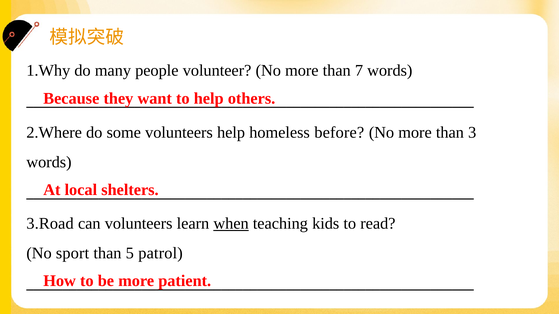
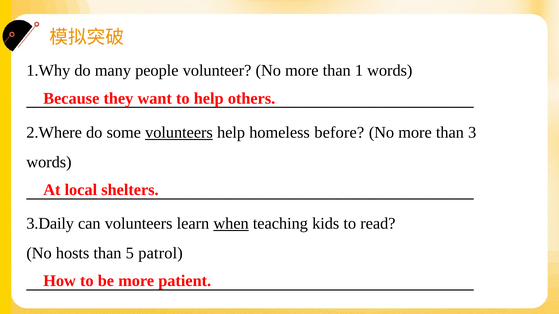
7: 7 -> 1
volunteers at (179, 133) underline: none -> present
3.Road: 3.Road -> 3.Daily
sport: sport -> hosts
